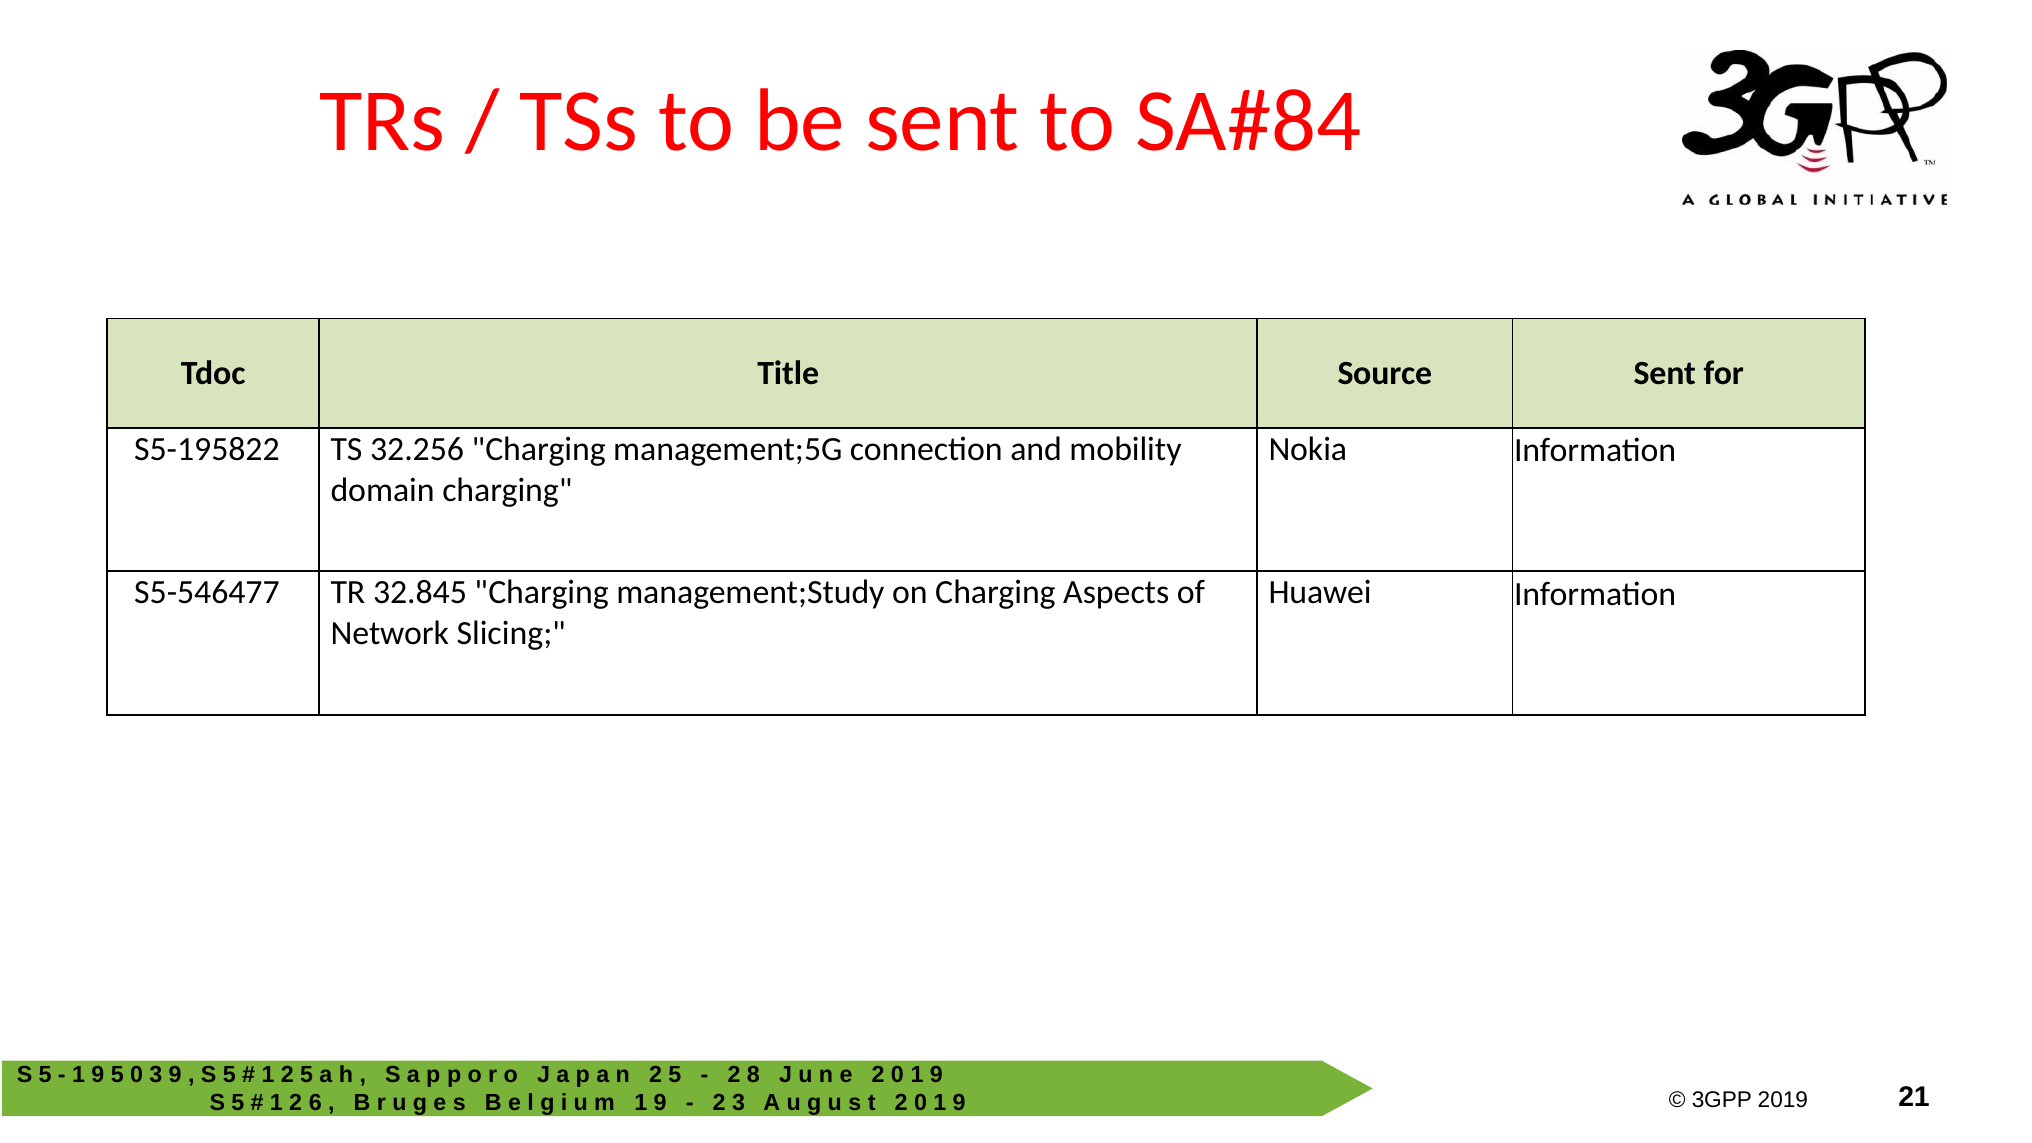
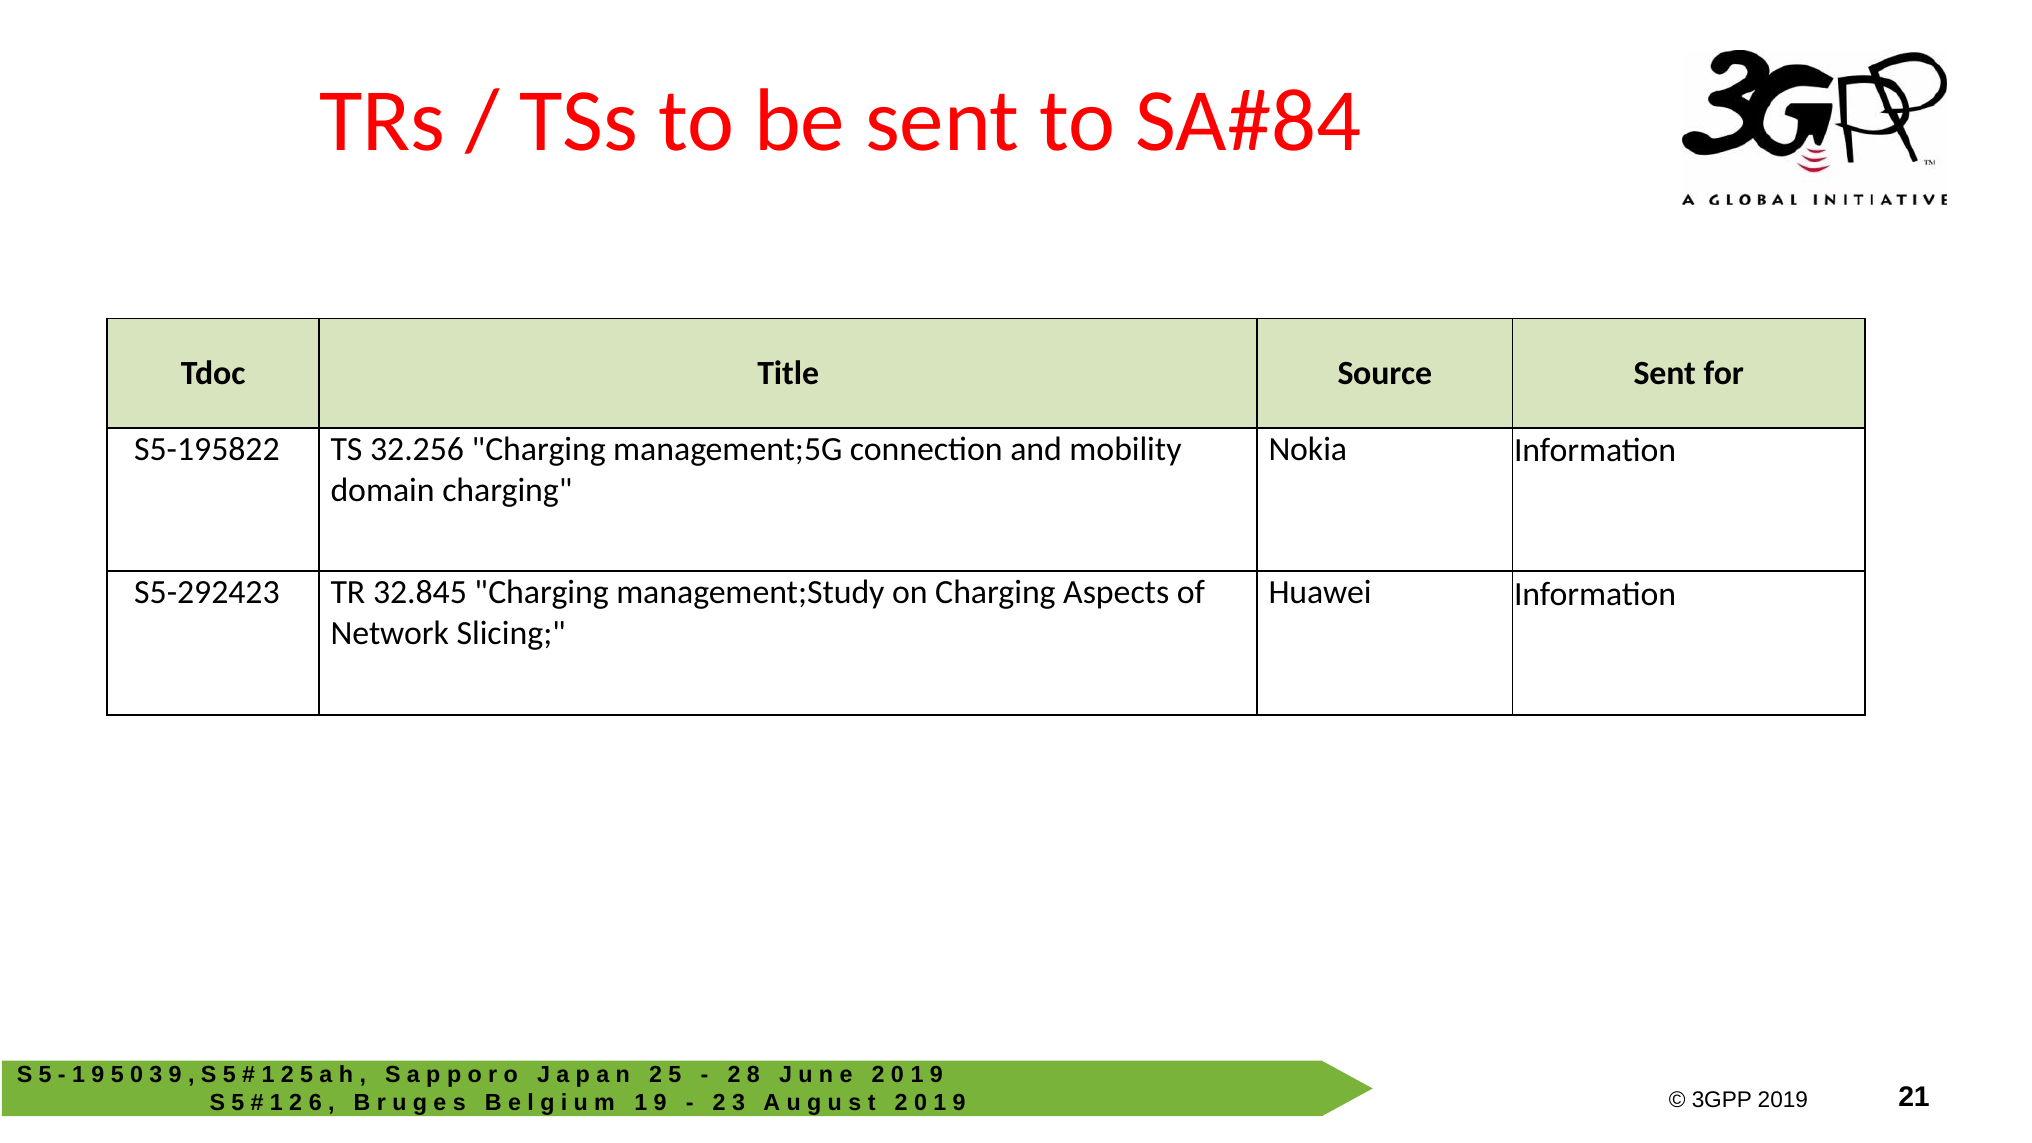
S5-546477: S5-546477 -> S5-292423
